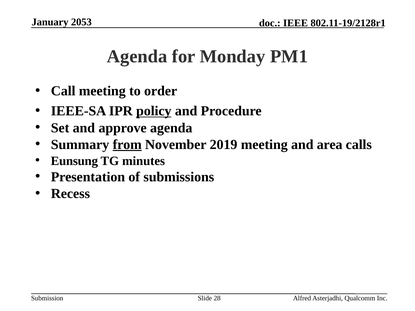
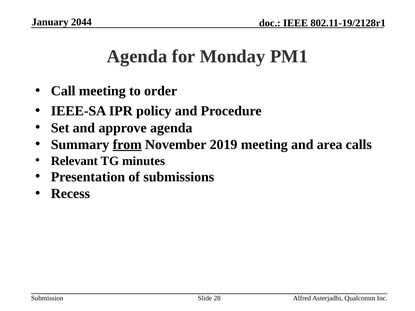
2053: 2053 -> 2044
policy underline: present -> none
Eunsung: Eunsung -> Relevant
